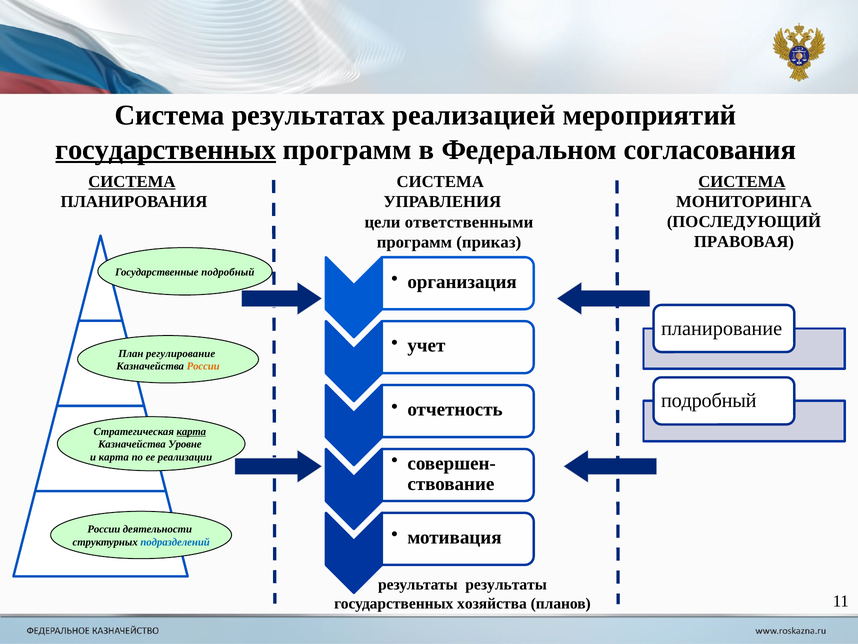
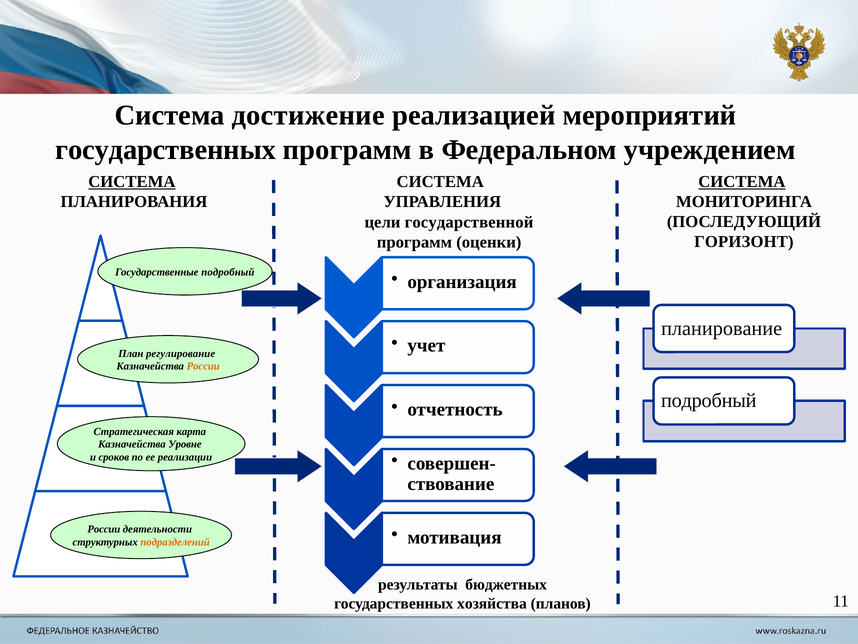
результатах: результатах -> достижение
государственных at (166, 150) underline: present -> none
согласования: согласования -> учреждением
ответственными: ответственными -> государственной
ПРАВОВАЯ: ПРАВОВАЯ -> ГОРИЗОНТ
приказ: приказ -> оценки
карта at (191, 431) underline: present -> none
и карта: карта -> сроков
подразделений colour: blue -> orange
результаты результаты: результаты -> бюджетных
